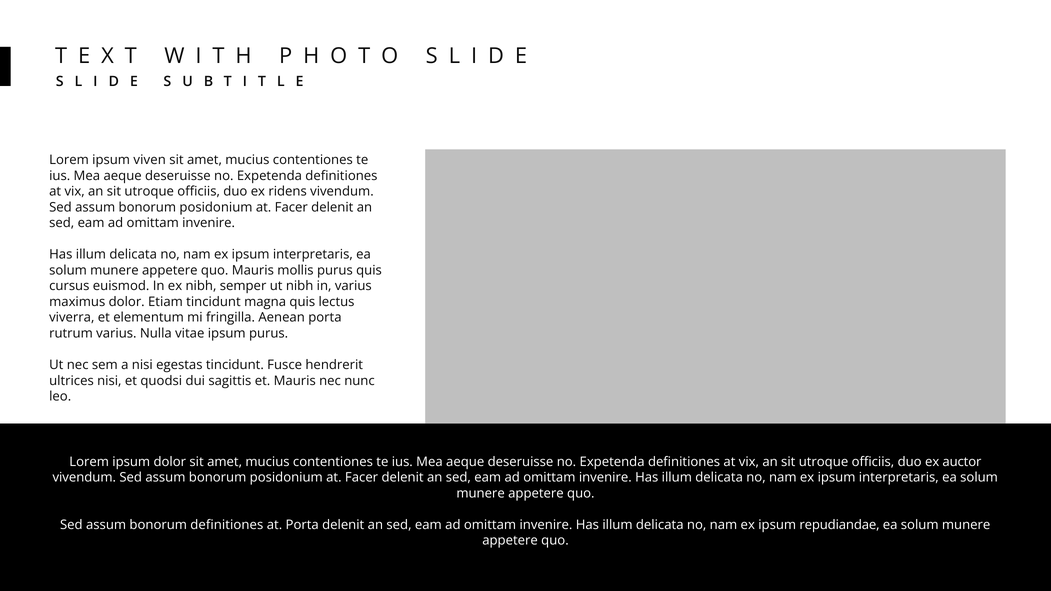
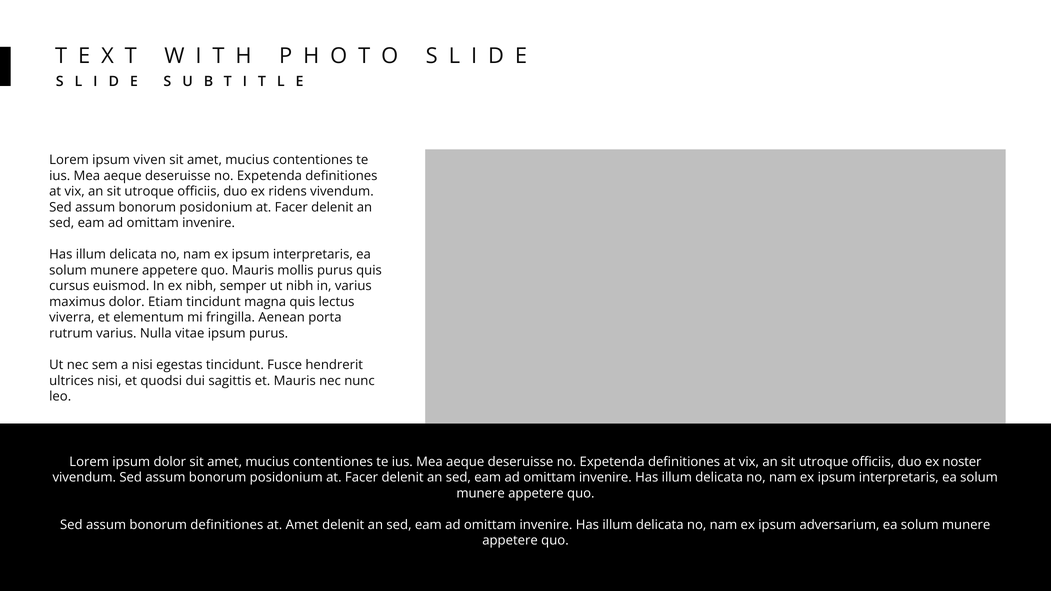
auctor: auctor -> noster
at Porta: Porta -> Amet
repudiandae: repudiandae -> adversarium
